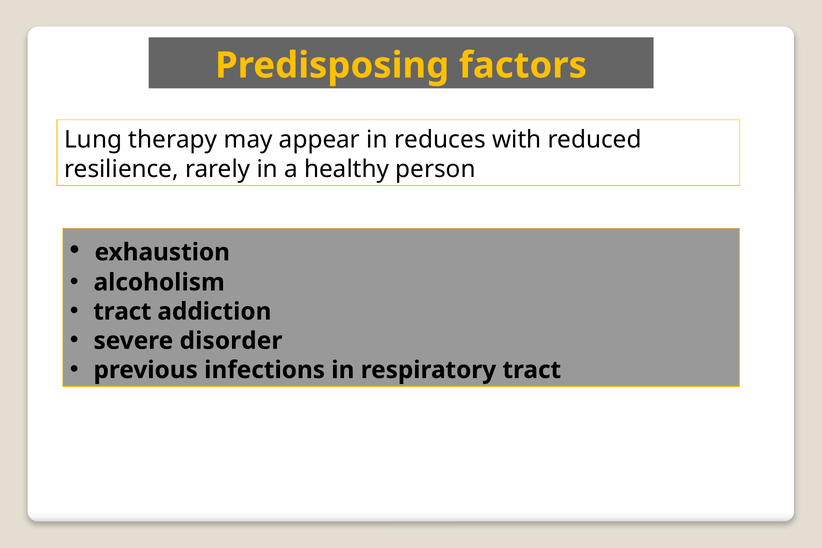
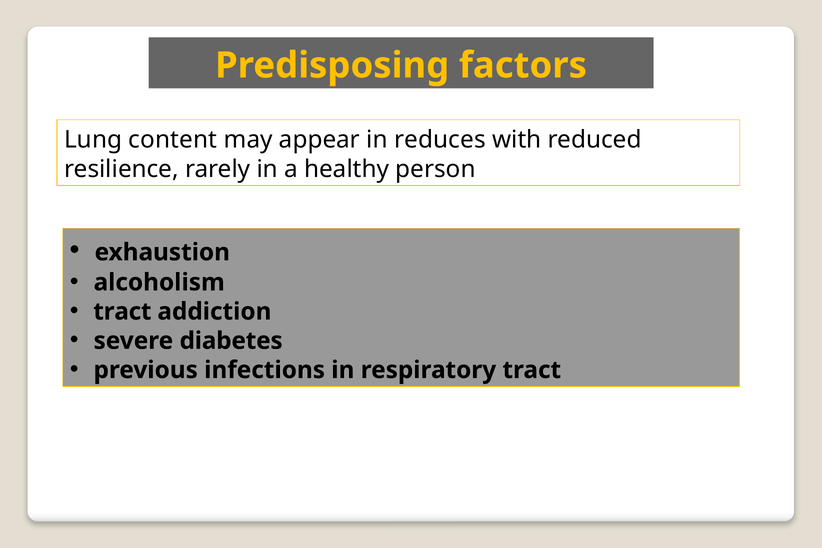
therapy: therapy -> content
disorder: disorder -> diabetes
